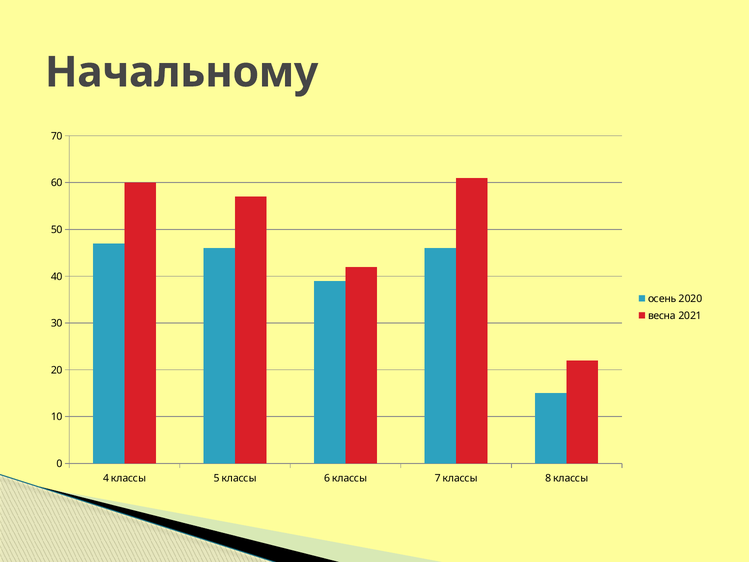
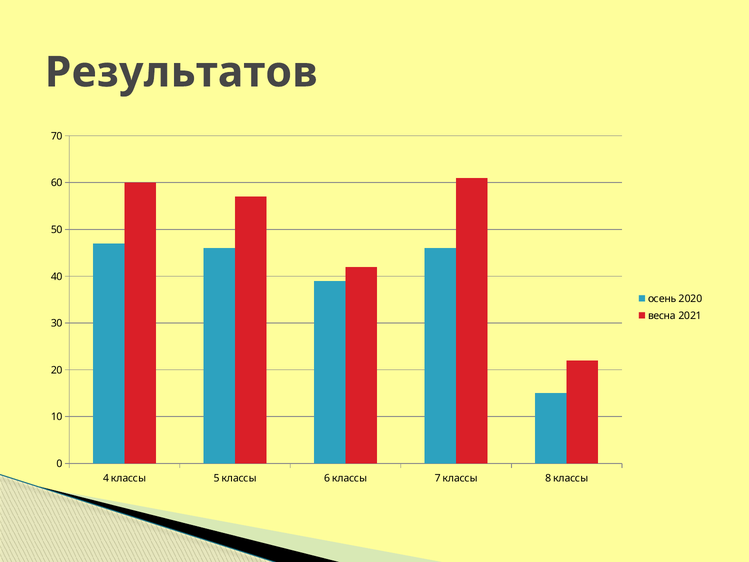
Начальному: Начальному -> Результатов
